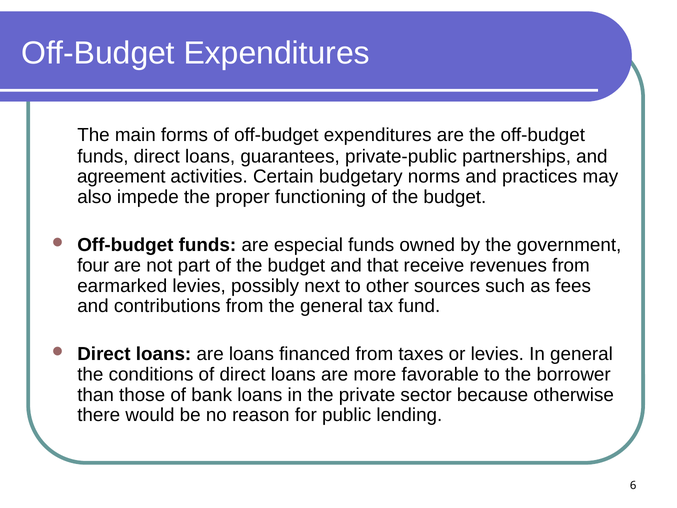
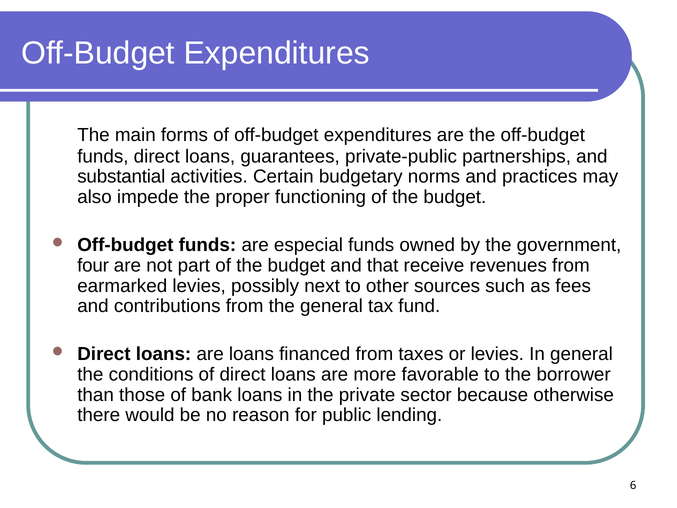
agreement: agreement -> substantial
